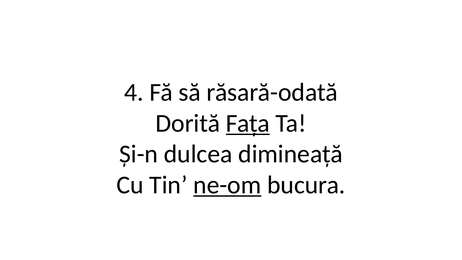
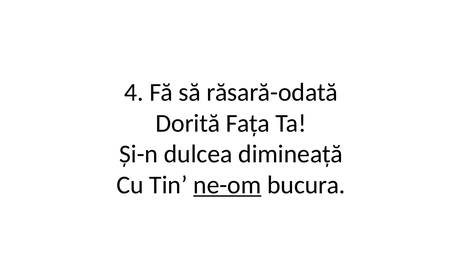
Fața underline: present -> none
